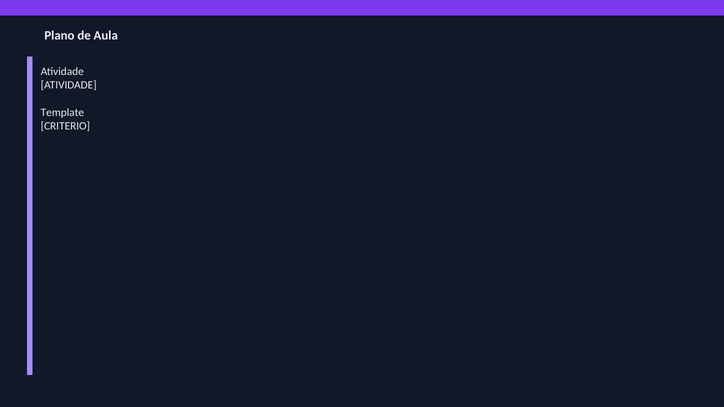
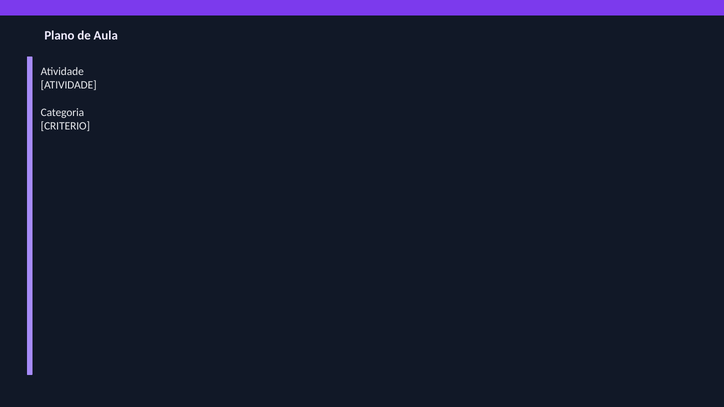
Template: Template -> Categoria
